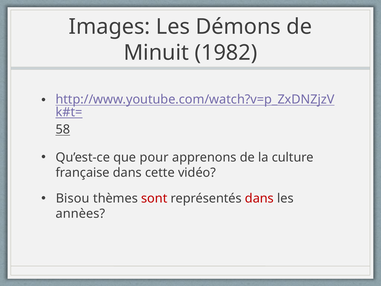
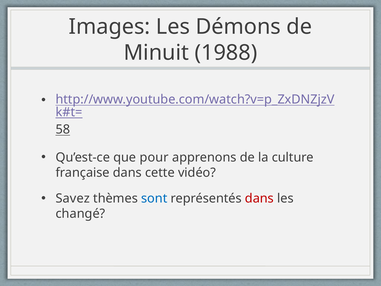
1982: 1982 -> 1988
Bisou: Bisou -> Savez
sont colour: red -> blue
annèes: annèes -> changé
